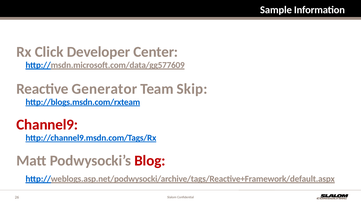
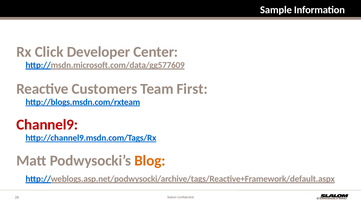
Generator: Generator -> Customers
Skip: Skip -> First
Blog colour: red -> orange
